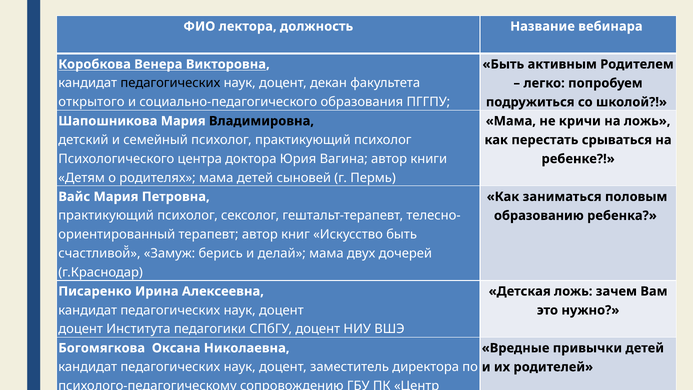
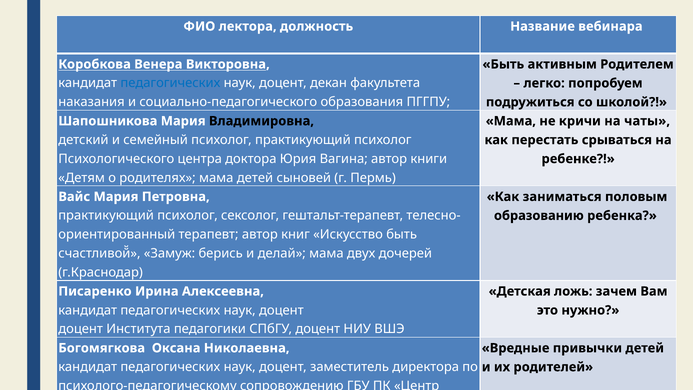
педагогических at (170, 83) colour: black -> blue
открытого: открытого -> наказания
на ложь: ложь -> чаты
